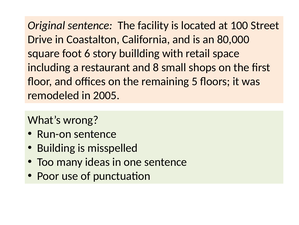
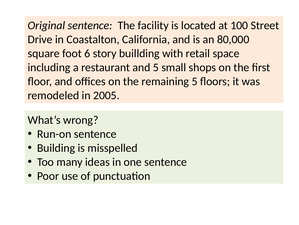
and 8: 8 -> 5
